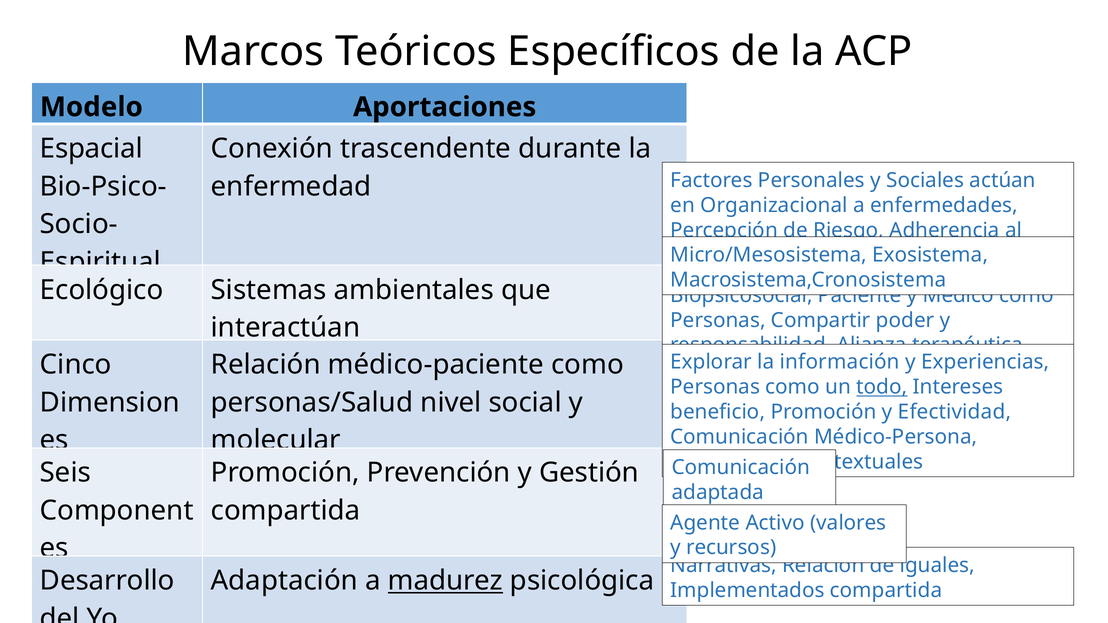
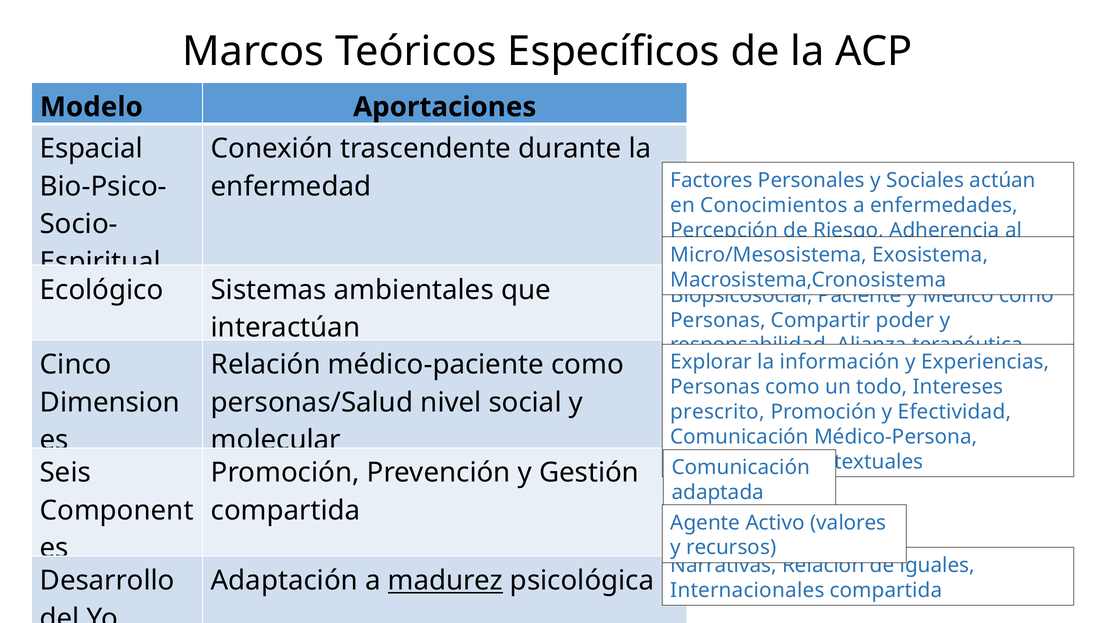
Organizacional: Organizacional -> Conocimientos
todo underline: present -> none
beneficio: beneficio -> prescrito
Implementados: Implementados -> Internacionales
